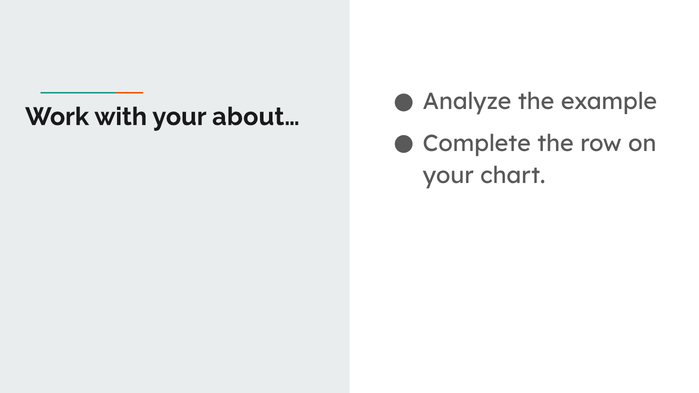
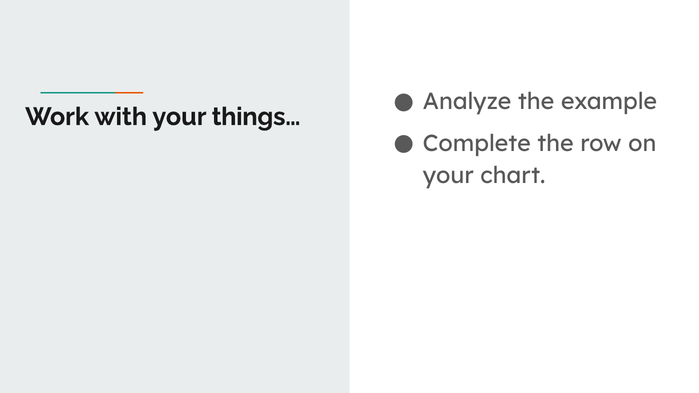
about…: about… -> things…
